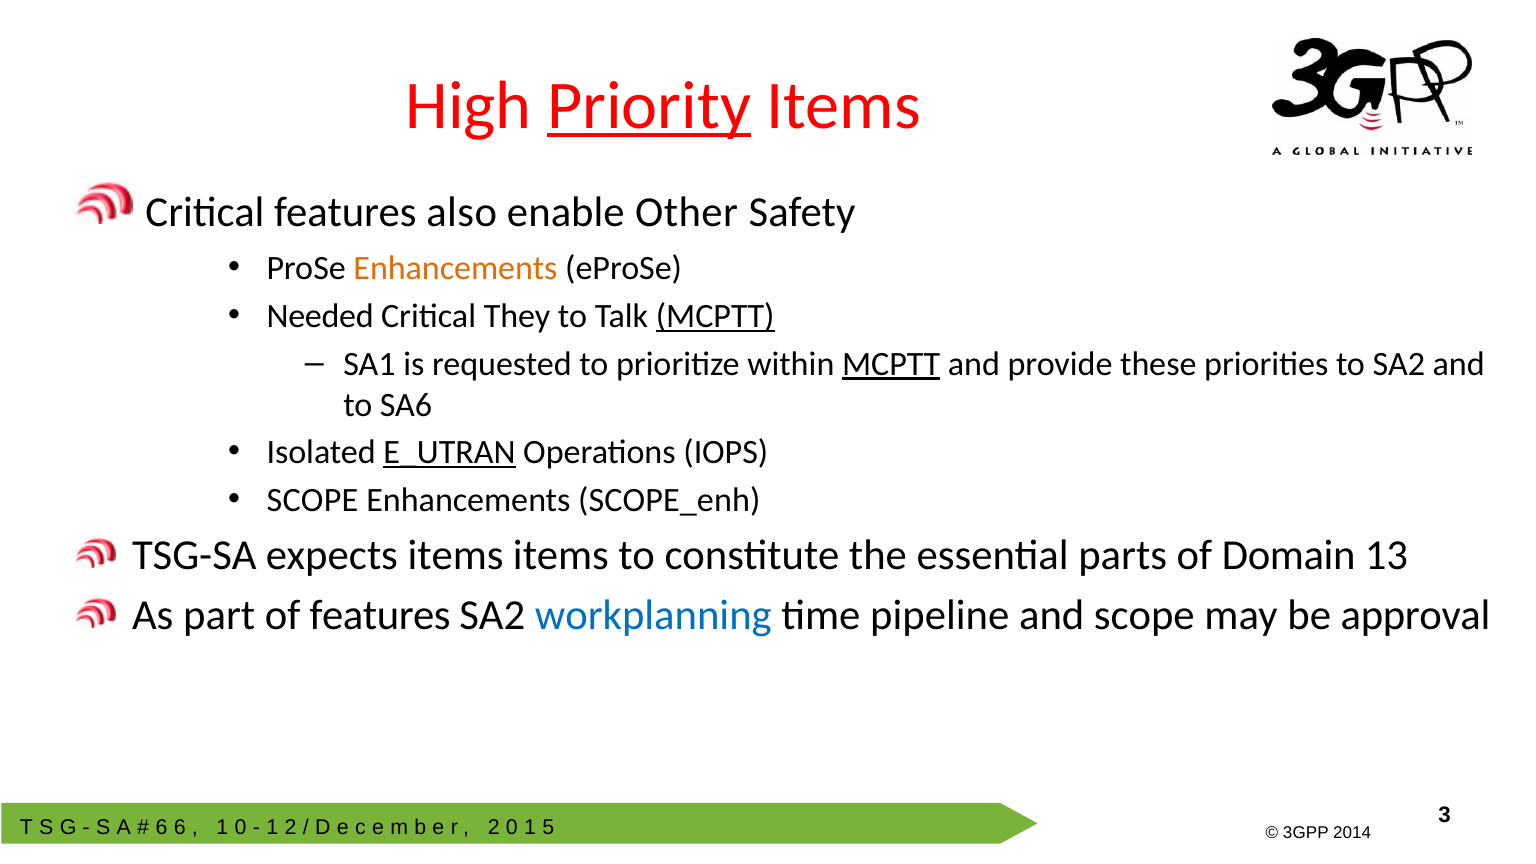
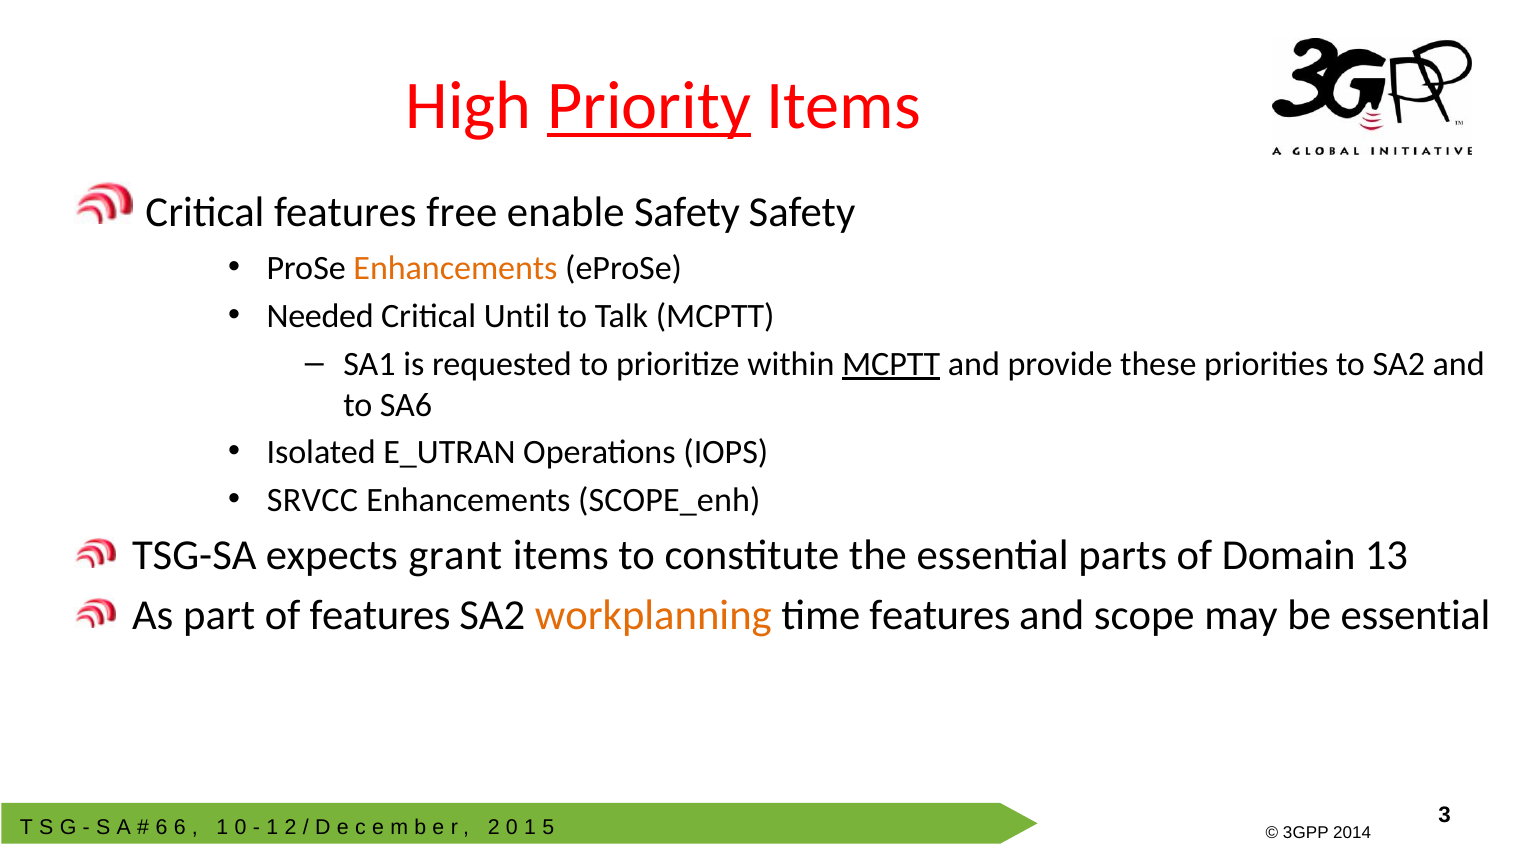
also: also -> free
enable Other: Other -> Safety
They: They -> Until
MCPTT at (715, 316) underline: present -> none
E_UTRAN underline: present -> none
SCOPE at (312, 500): SCOPE -> SRVCC
expects items: items -> grant
workplanning colour: blue -> orange
time pipeline: pipeline -> features
be approval: approval -> essential
